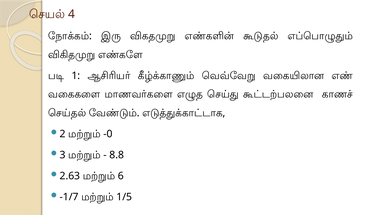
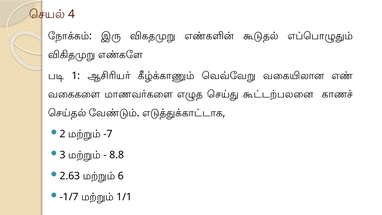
-0: -0 -> -7
1/5: 1/5 -> 1/1
